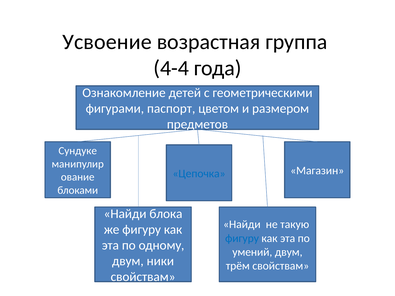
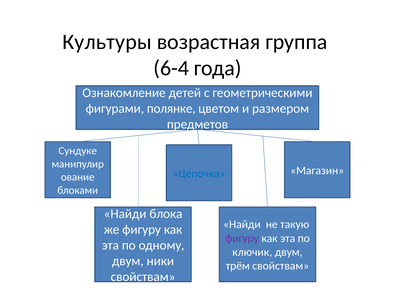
Усвоение: Усвоение -> Культуры
4-4: 4-4 -> 6-4
паспорт: паспорт -> полянке
фигуру at (242, 238) colour: blue -> purple
умений: умений -> ключик
